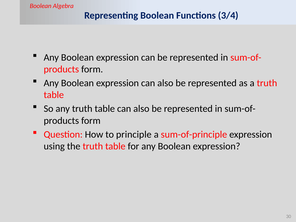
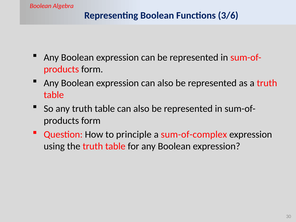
3/4: 3/4 -> 3/6
sum-of-principle: sum-of-principle -> sum-of-complex
